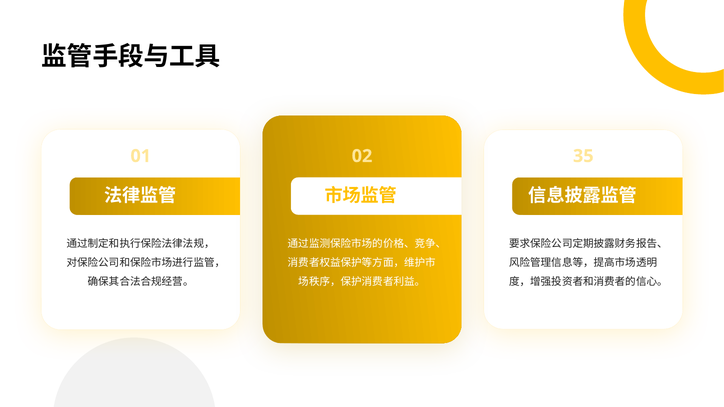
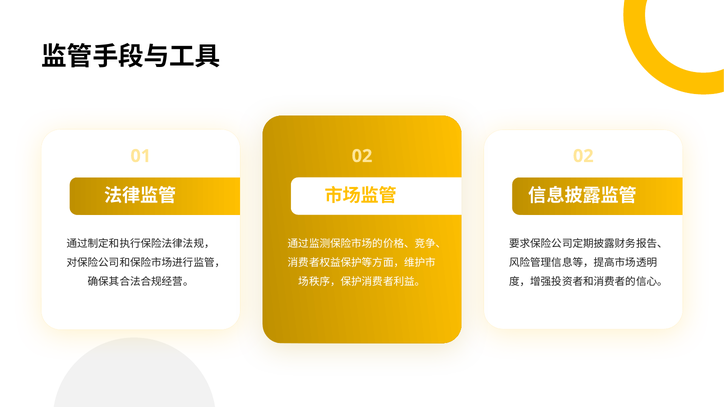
01 35: 35 -> 02
